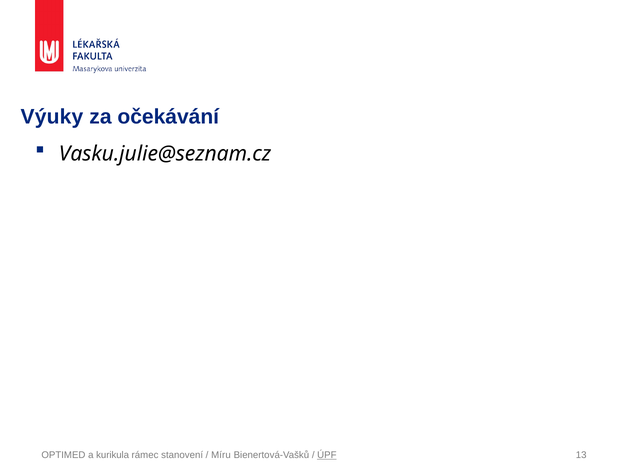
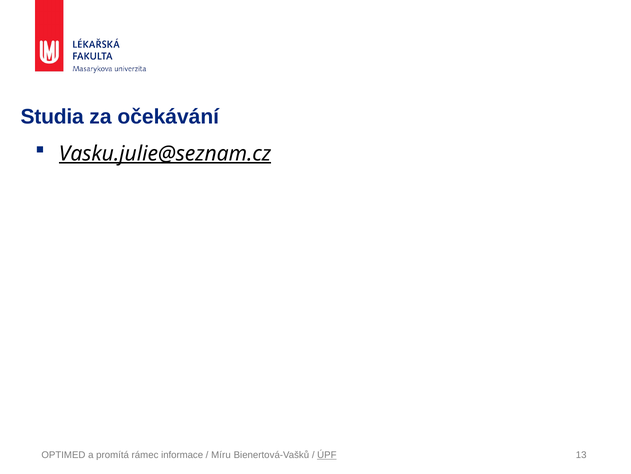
Výuky: Výuky -> Studia
Vasku.julie@seznam.cz underline: none -> present
kurikula: kurikula -> promítá
stanovení: stanovení -> informace
